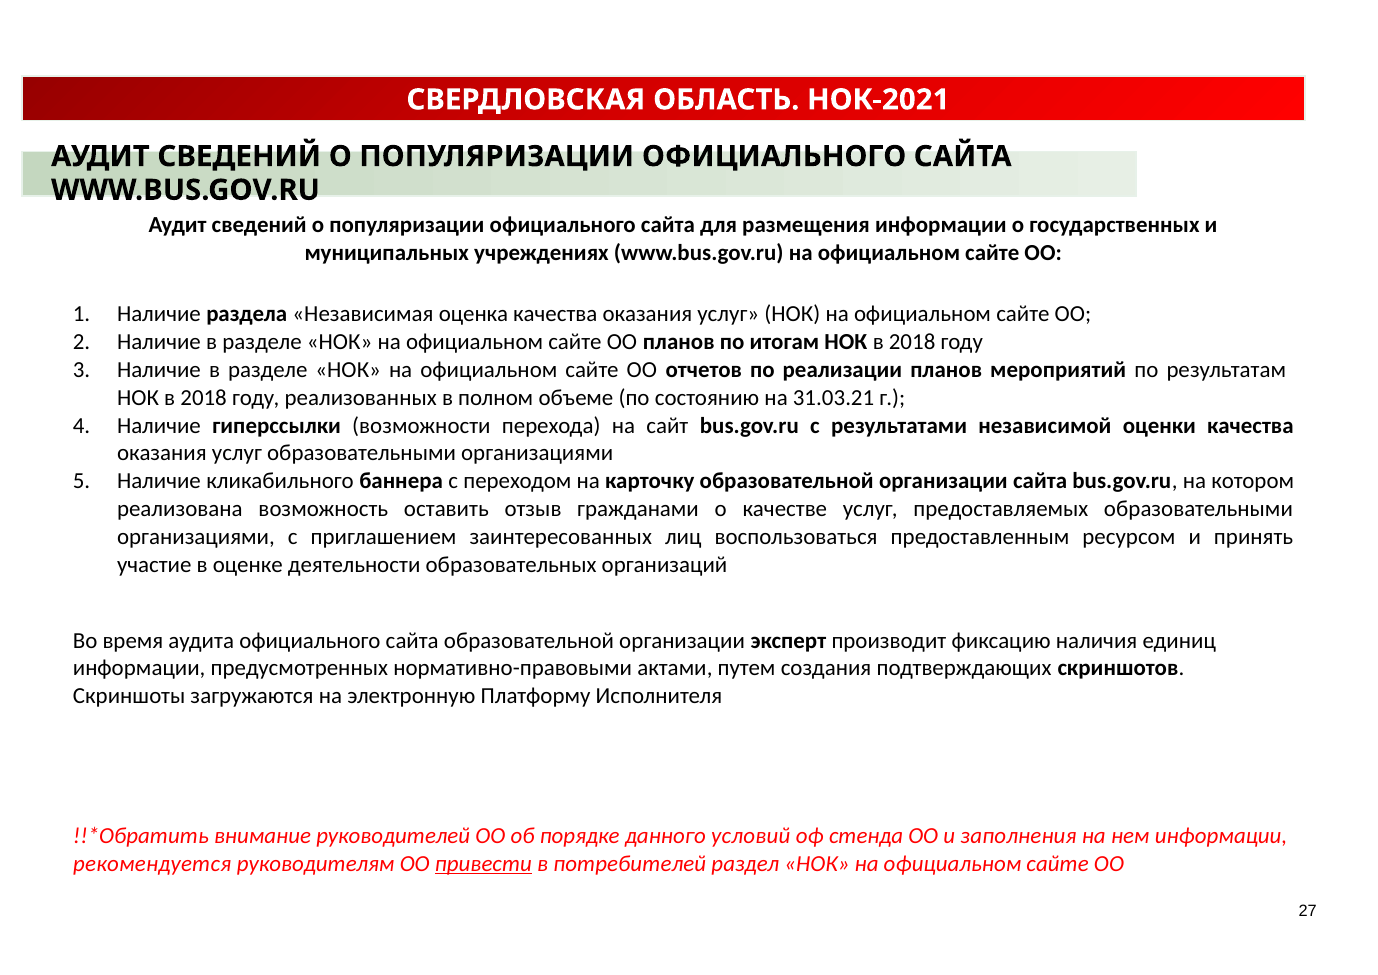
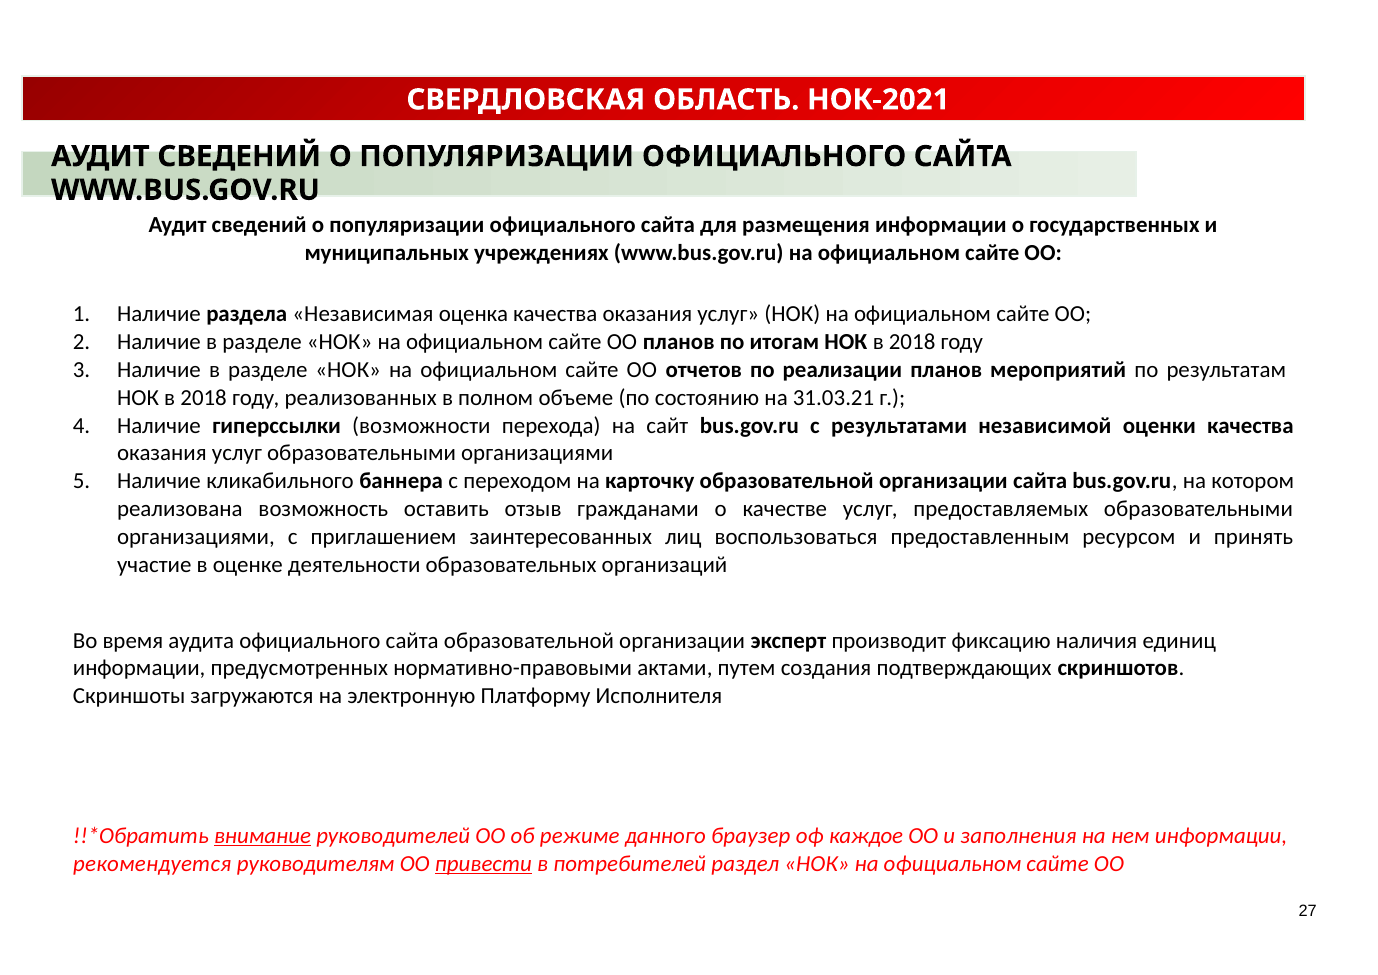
внимание underline: none -> present
порядке: порядке -> режиме
условий: условий -> браузер
стенда: стенда -> каждое
